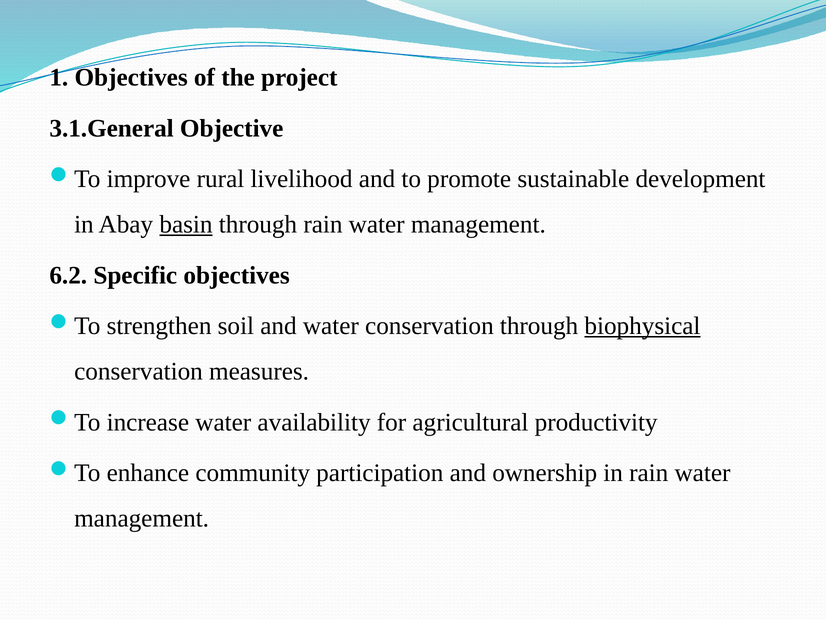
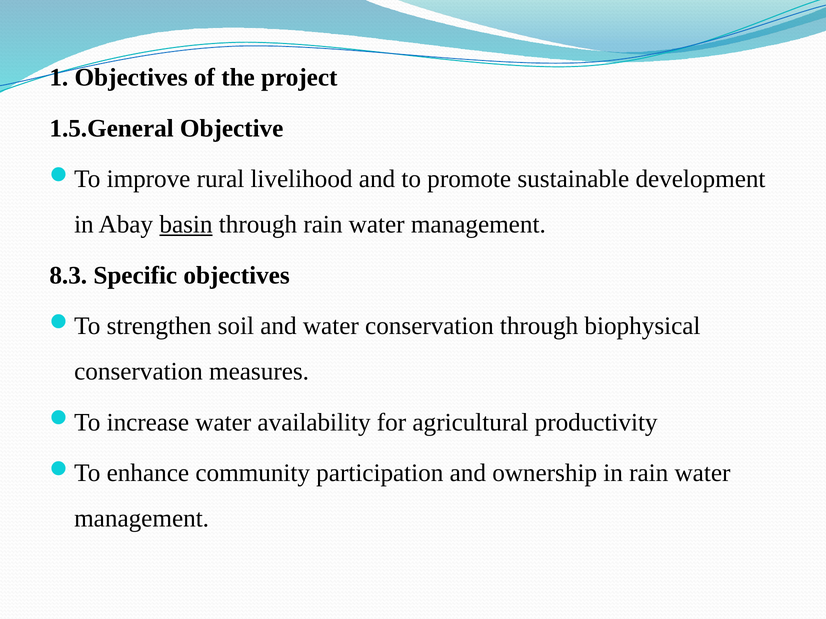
3.1.General: 3.1.General -> 1.5.General
6.2: 6.2 -> 8.3
biophysical underline: present -> none
